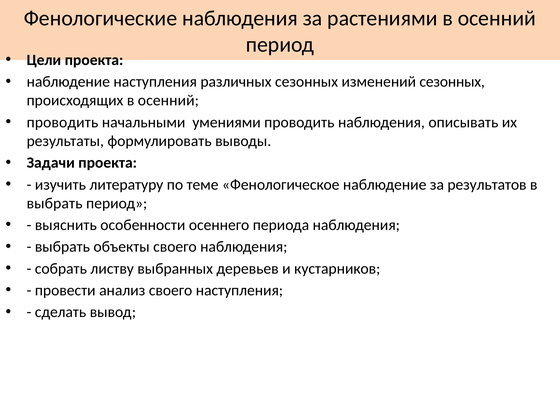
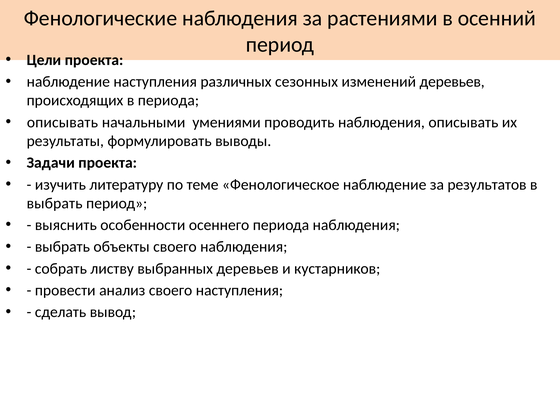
изменений сезонных: сезонных -> деревьев
происходящих в осенний: осенний -> периода
проводить at (62, 122): проводить -> описывать
